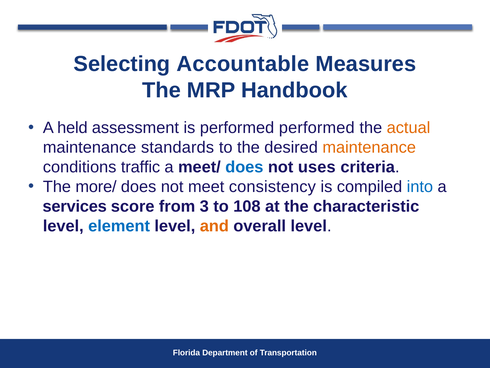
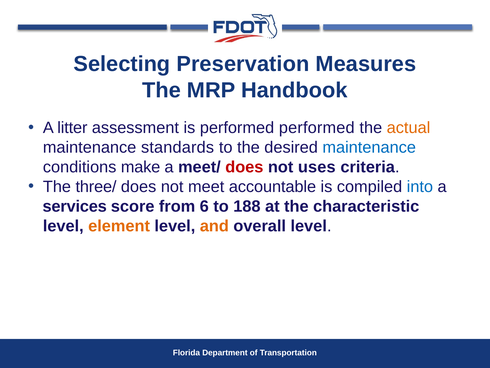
Accountable: Accountable -> Preservation
held: held -> litter
maintenance at (369, 147) colour: orange -> blue
traffic: traffic -> make
does at (244, 167) colour: blue -> red
more/: more/ -> three/
consistency: consistency -> accountable
3: 3 -> 6
108: 108 -> 188
element colour: blue -> orange
